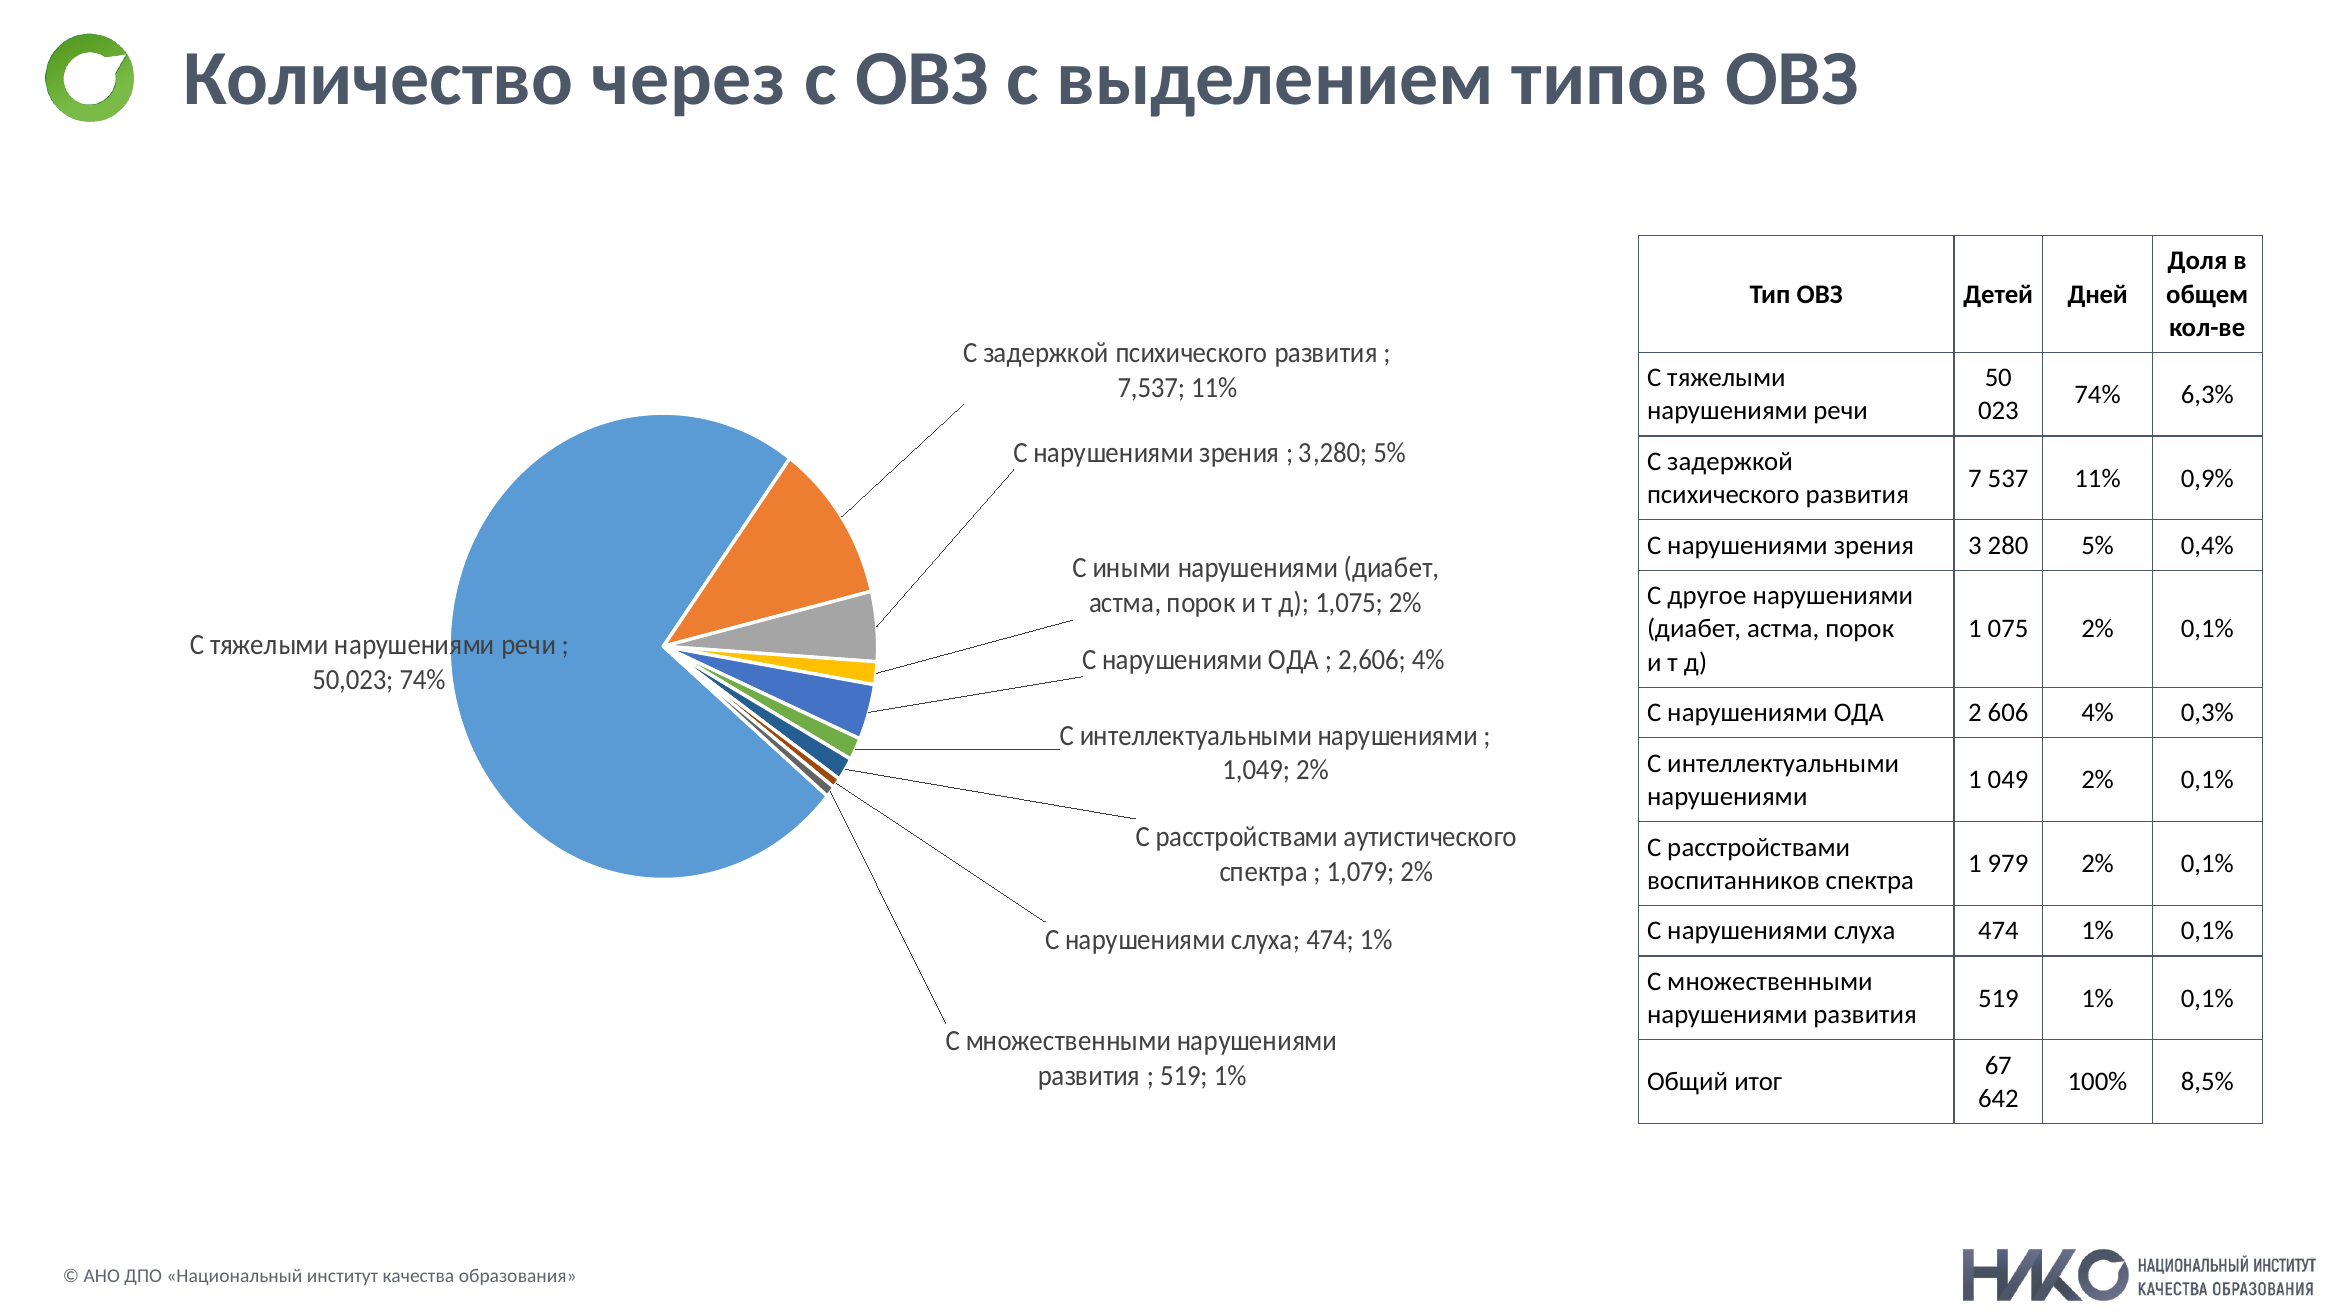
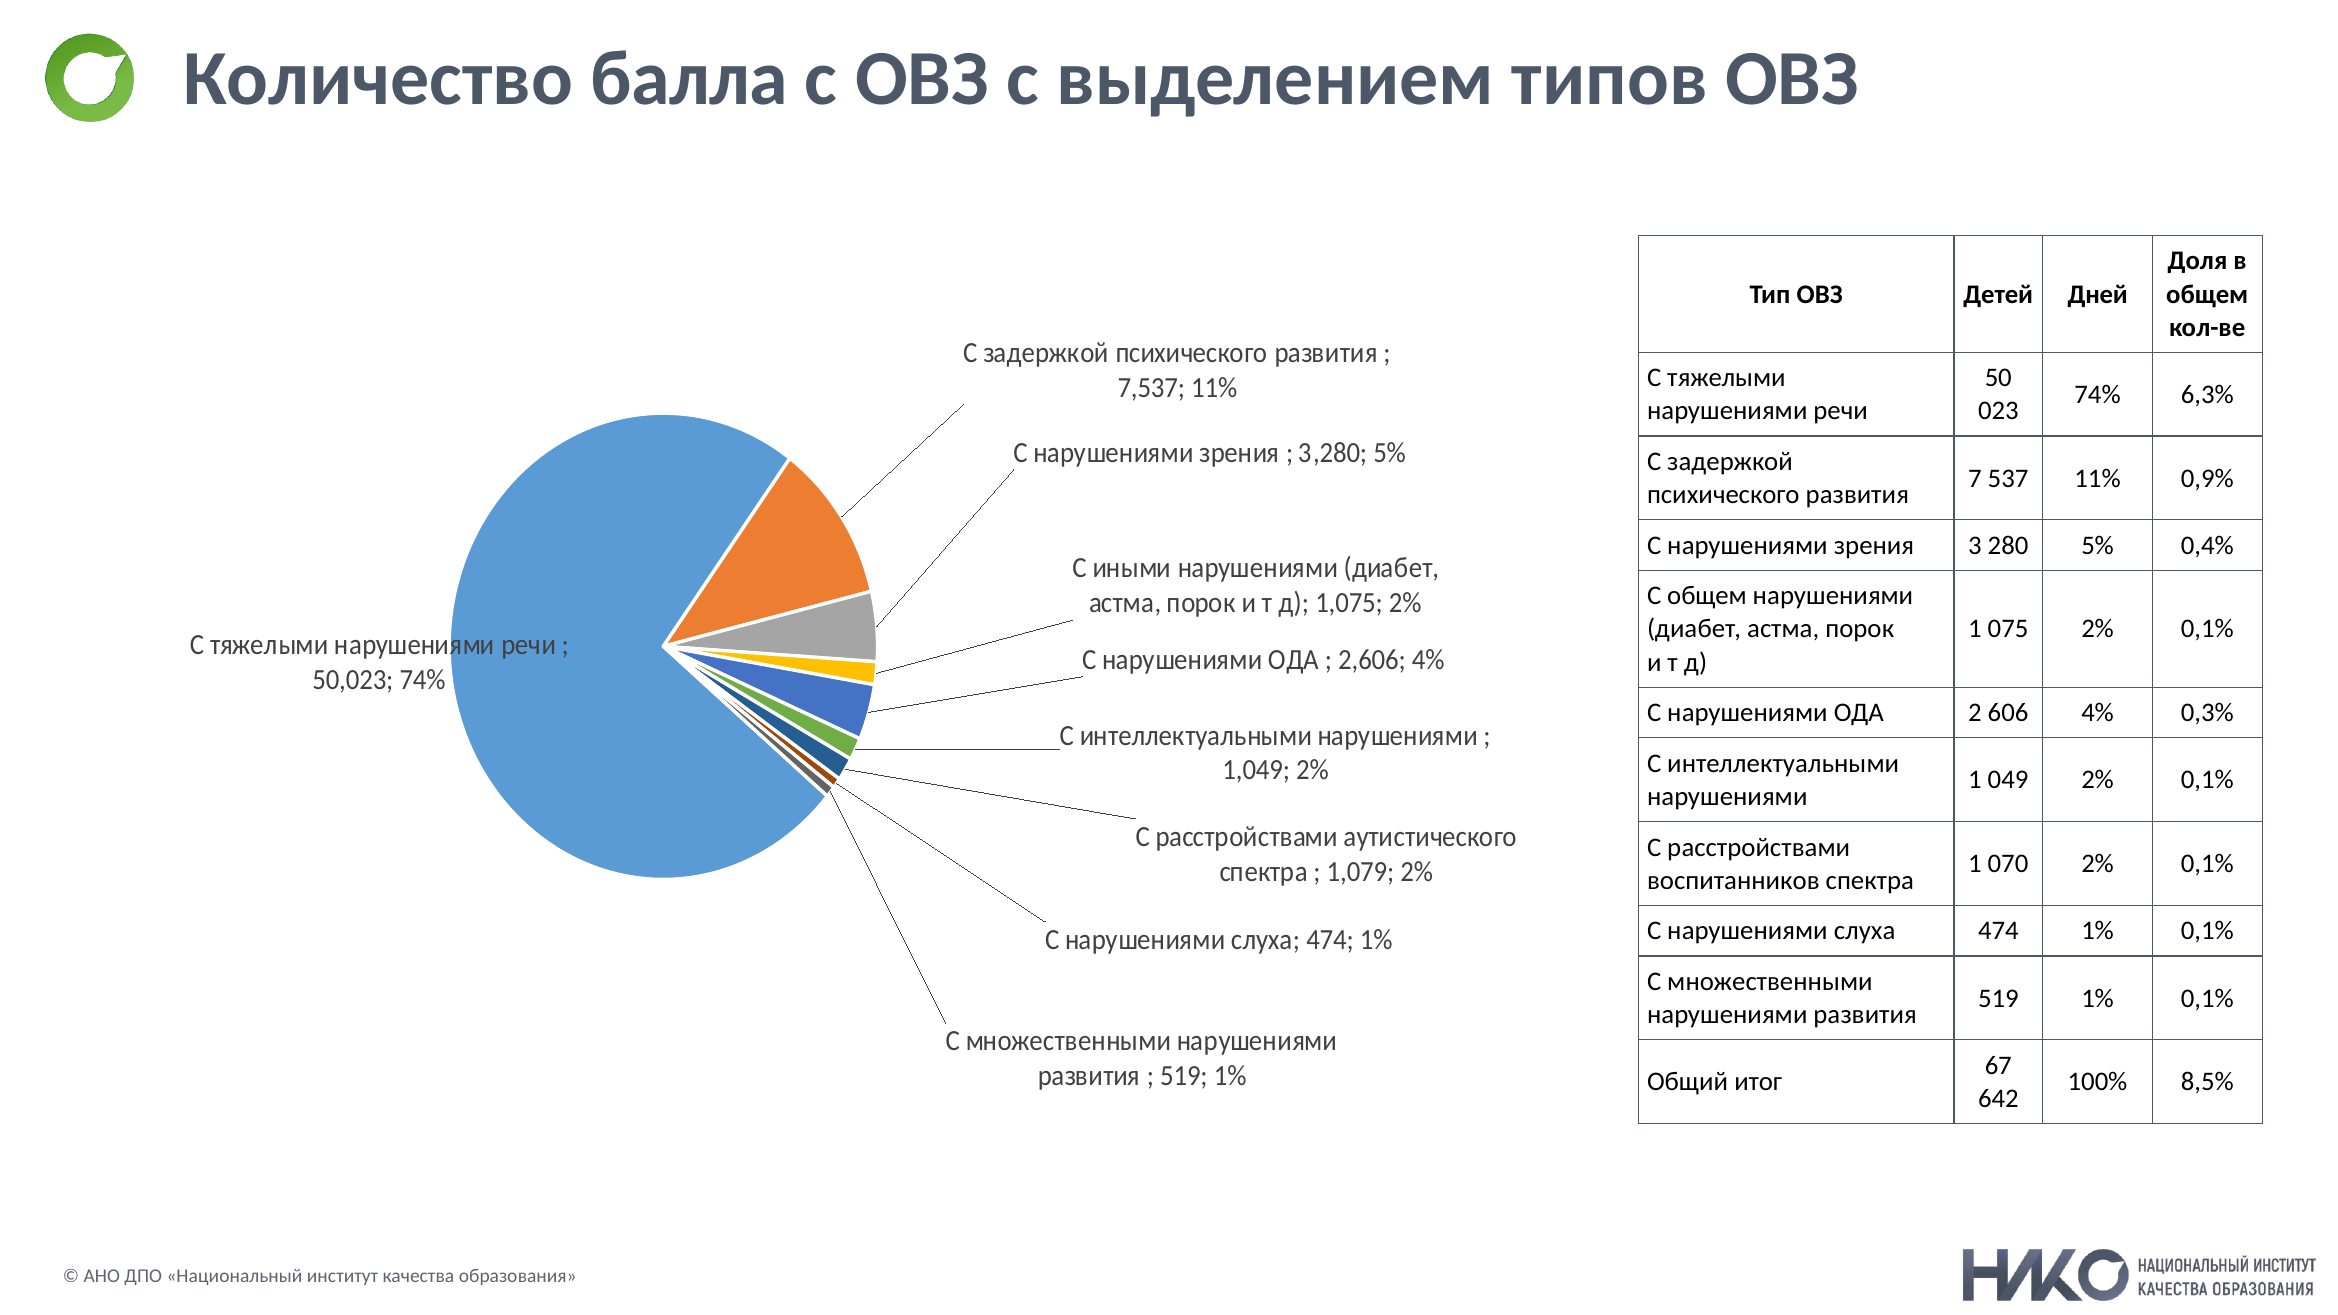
через: через -> балла
С другое: другое -> общем
979: 979 -> 070
